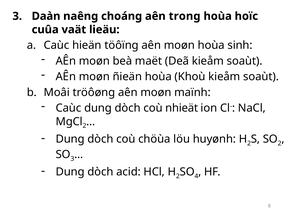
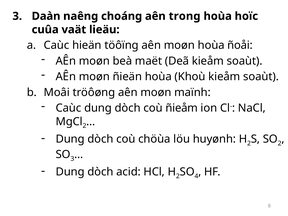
sinh: sinh -> ñoåi
nhieät: nhieät -> ñieåm
